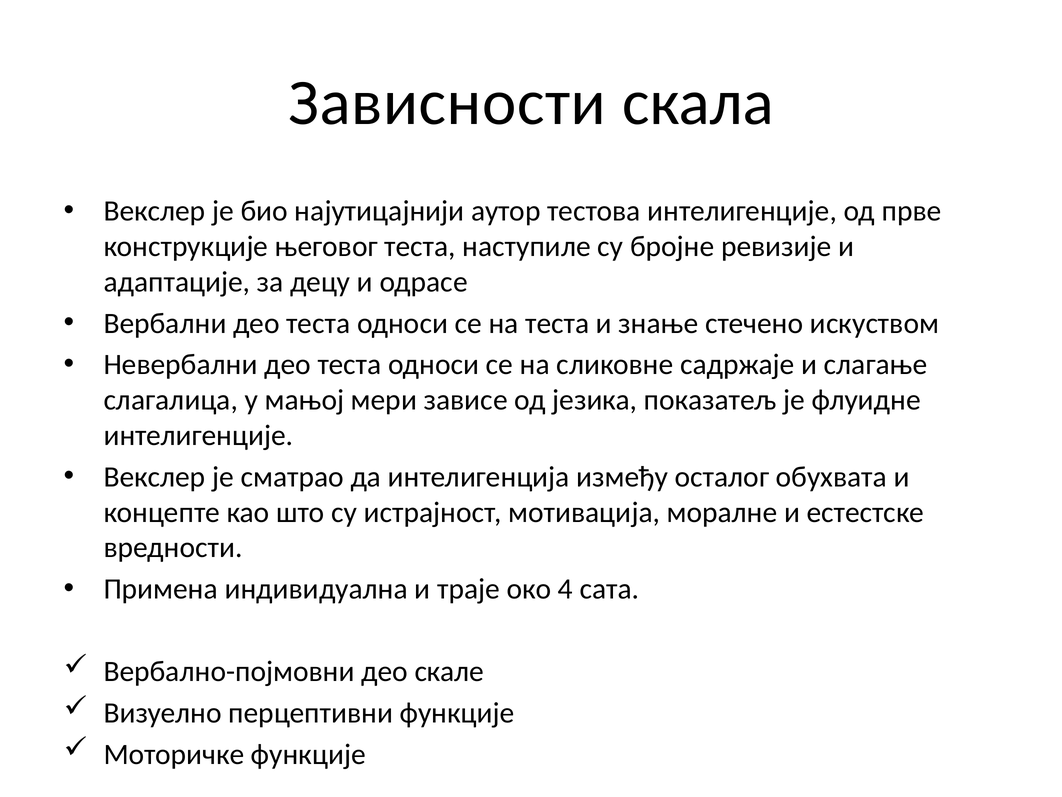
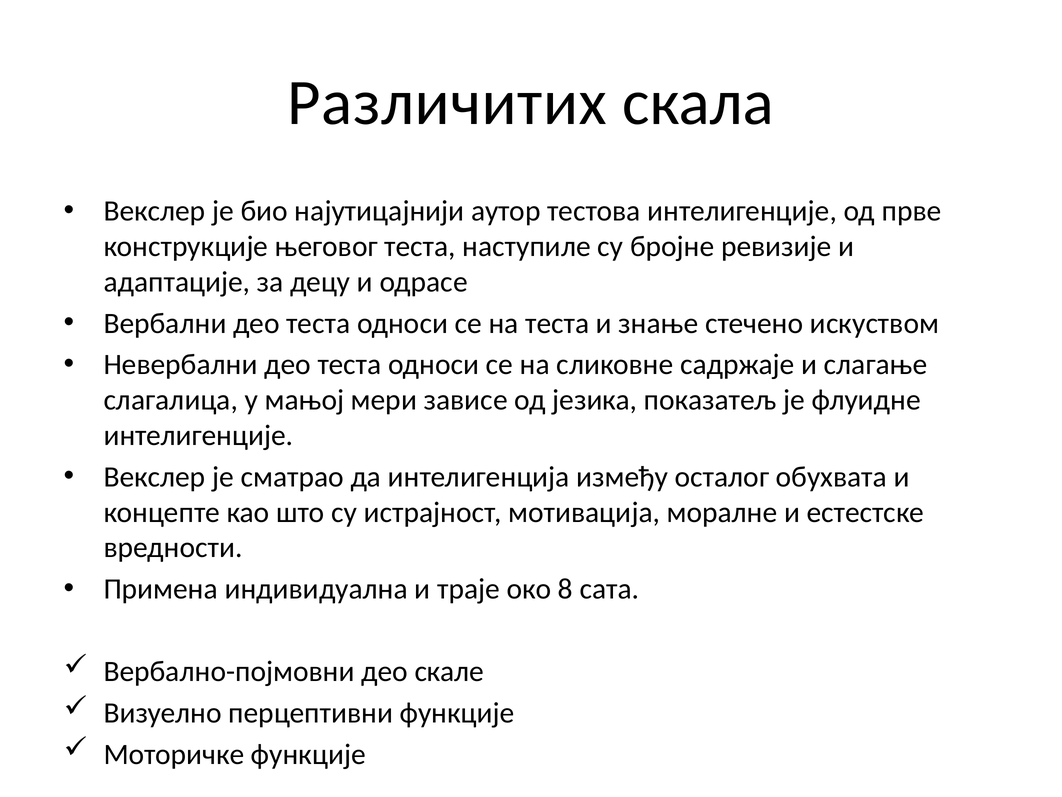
Зависности: Зависности -> Различитих
4: 4 -> 8
